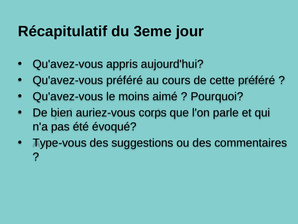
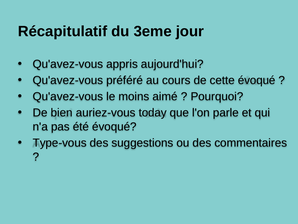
cette préféré: préféré -> évoqué
corps: corps -> today
